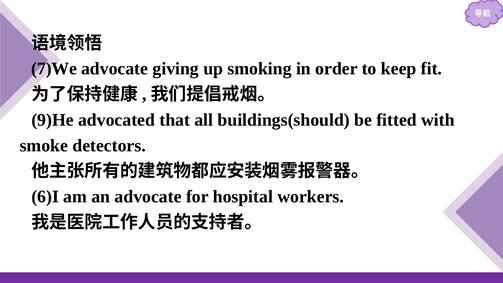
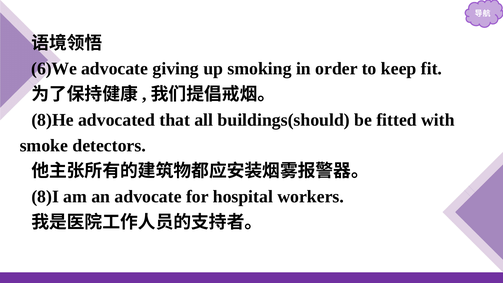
7)We: 7)We -> 6)We
9)He: 9)He -> 8)He
6)I: 6)I -> 8)I
